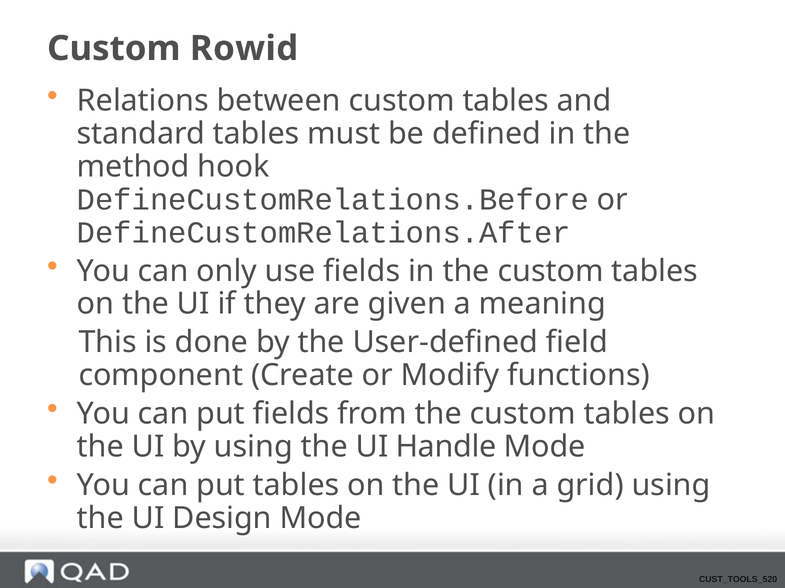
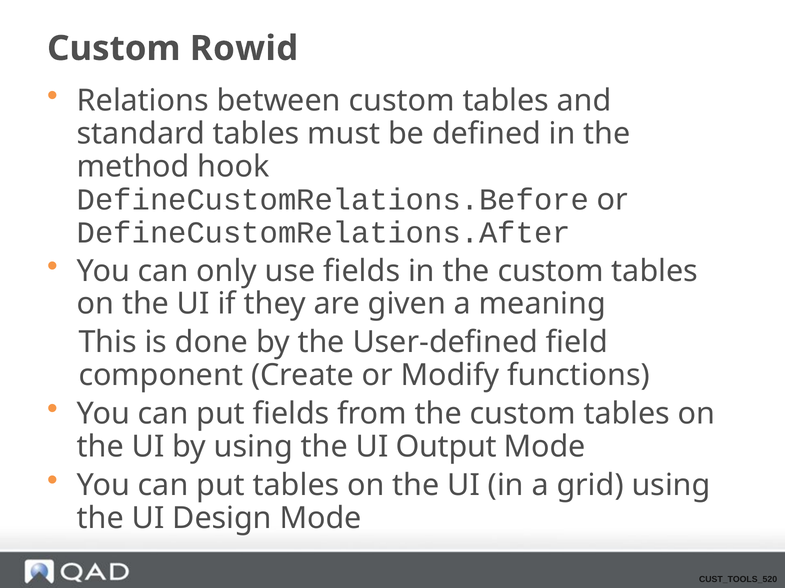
Handle: Handle -> Output
